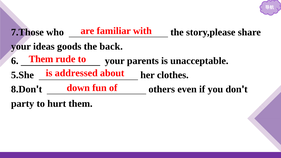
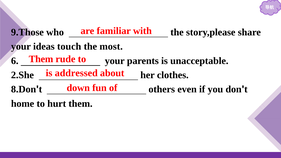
7.Those: 7.Those -> 9.Those
goods: goods -> touch
back: back -> most
5.She: 5.She -> 2.She
party: party -> home
